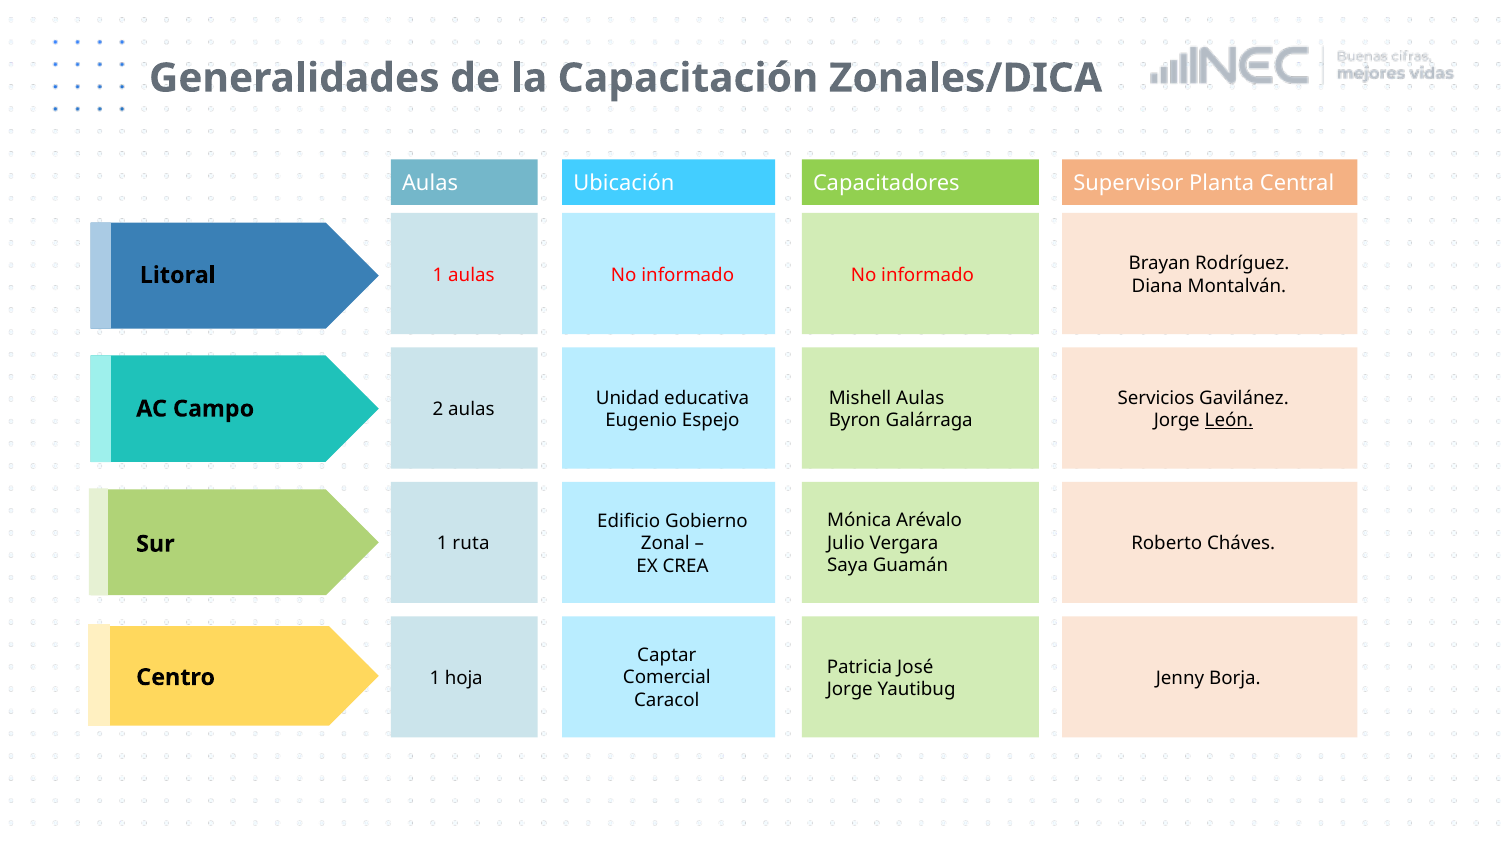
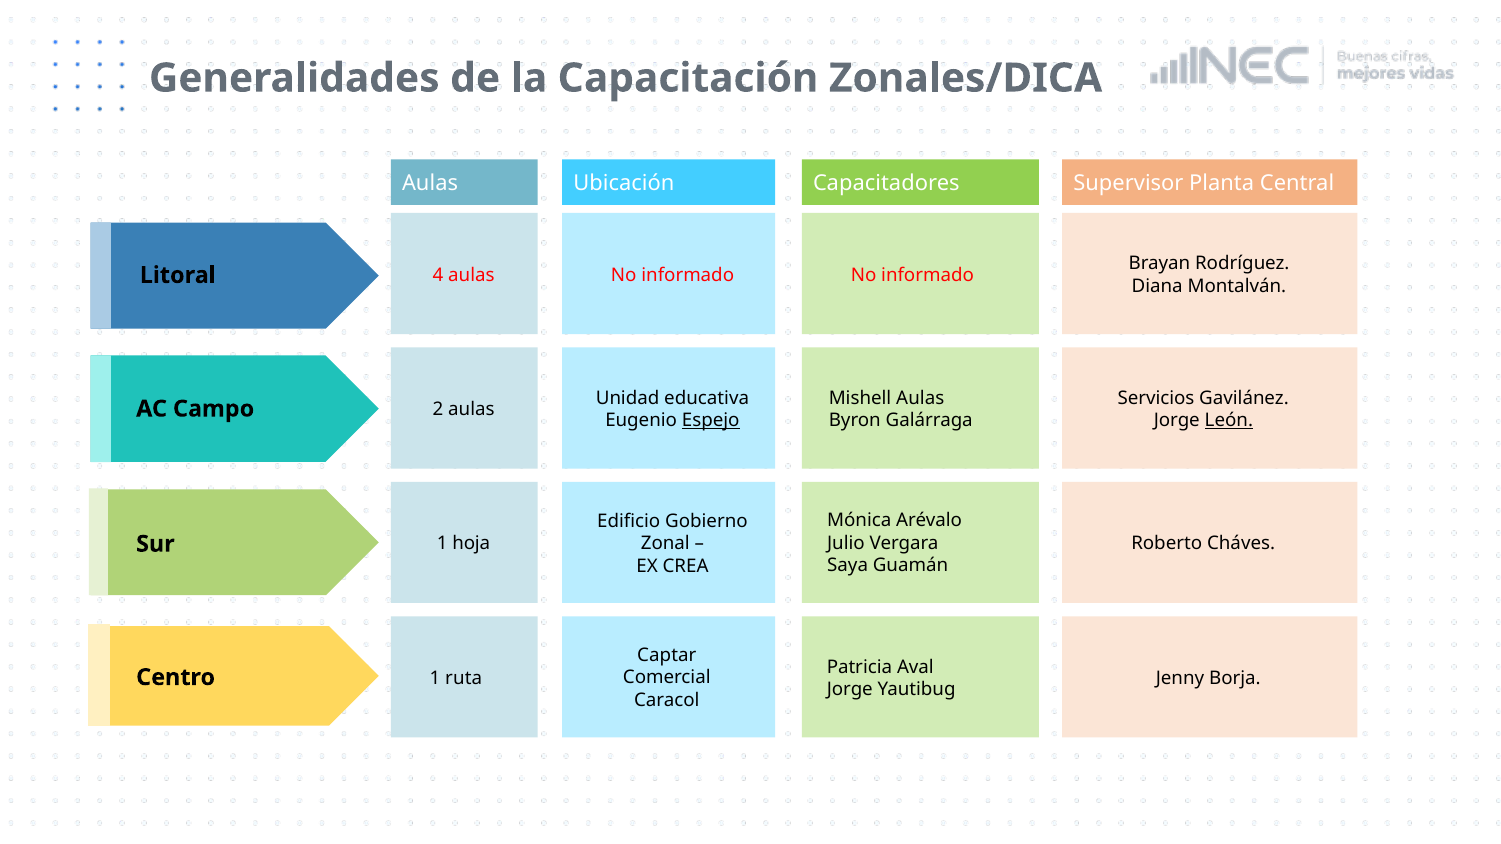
Litoral 1: 1 -> 4
Espejo underline: none -> present
ruta: ruta -> hoja
José: José -> Aval
hoja: hoja -> ruta
